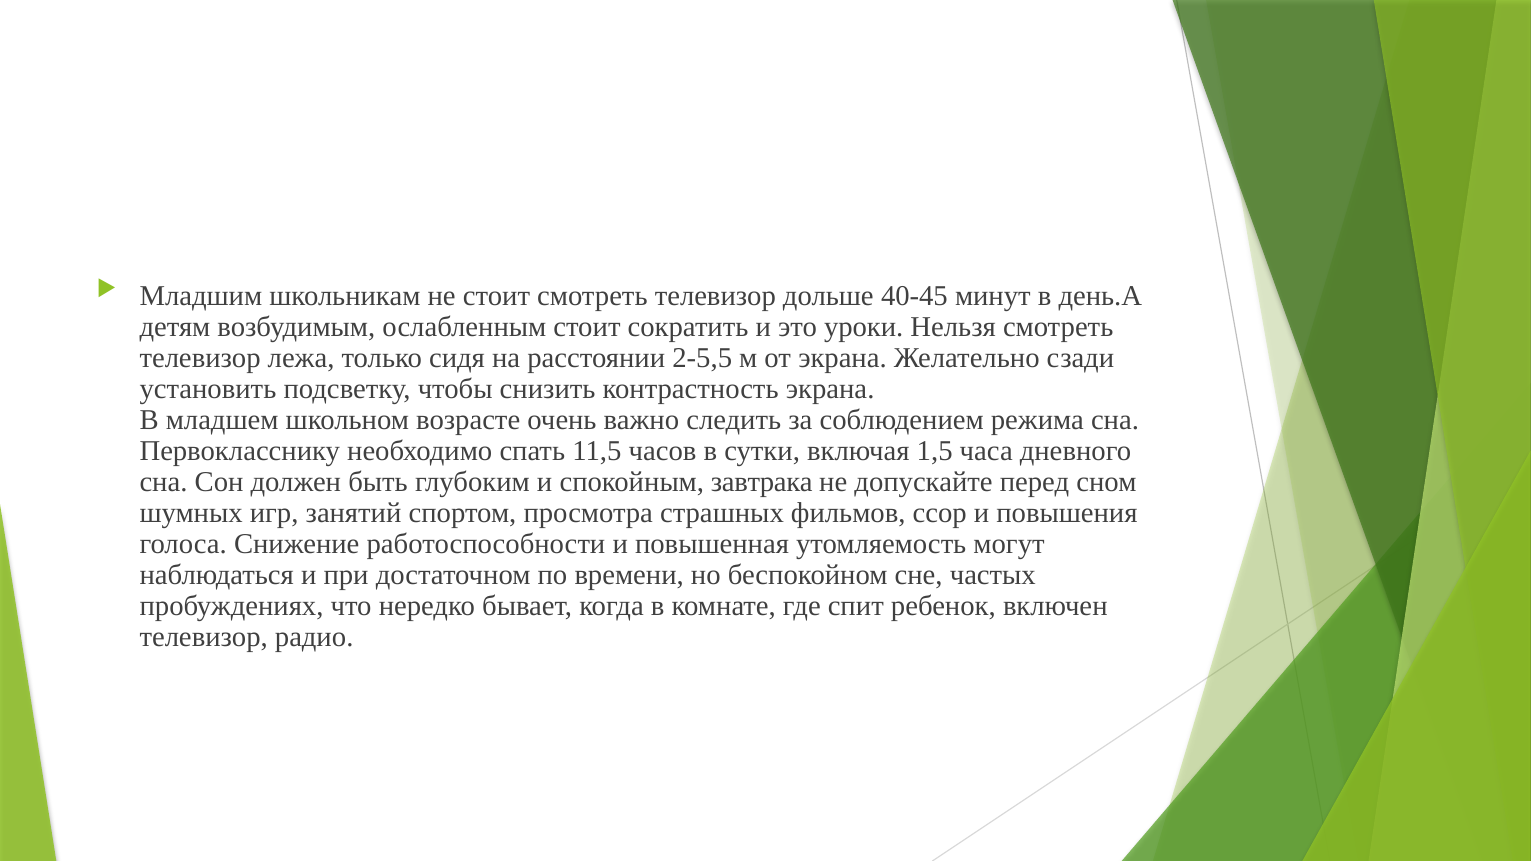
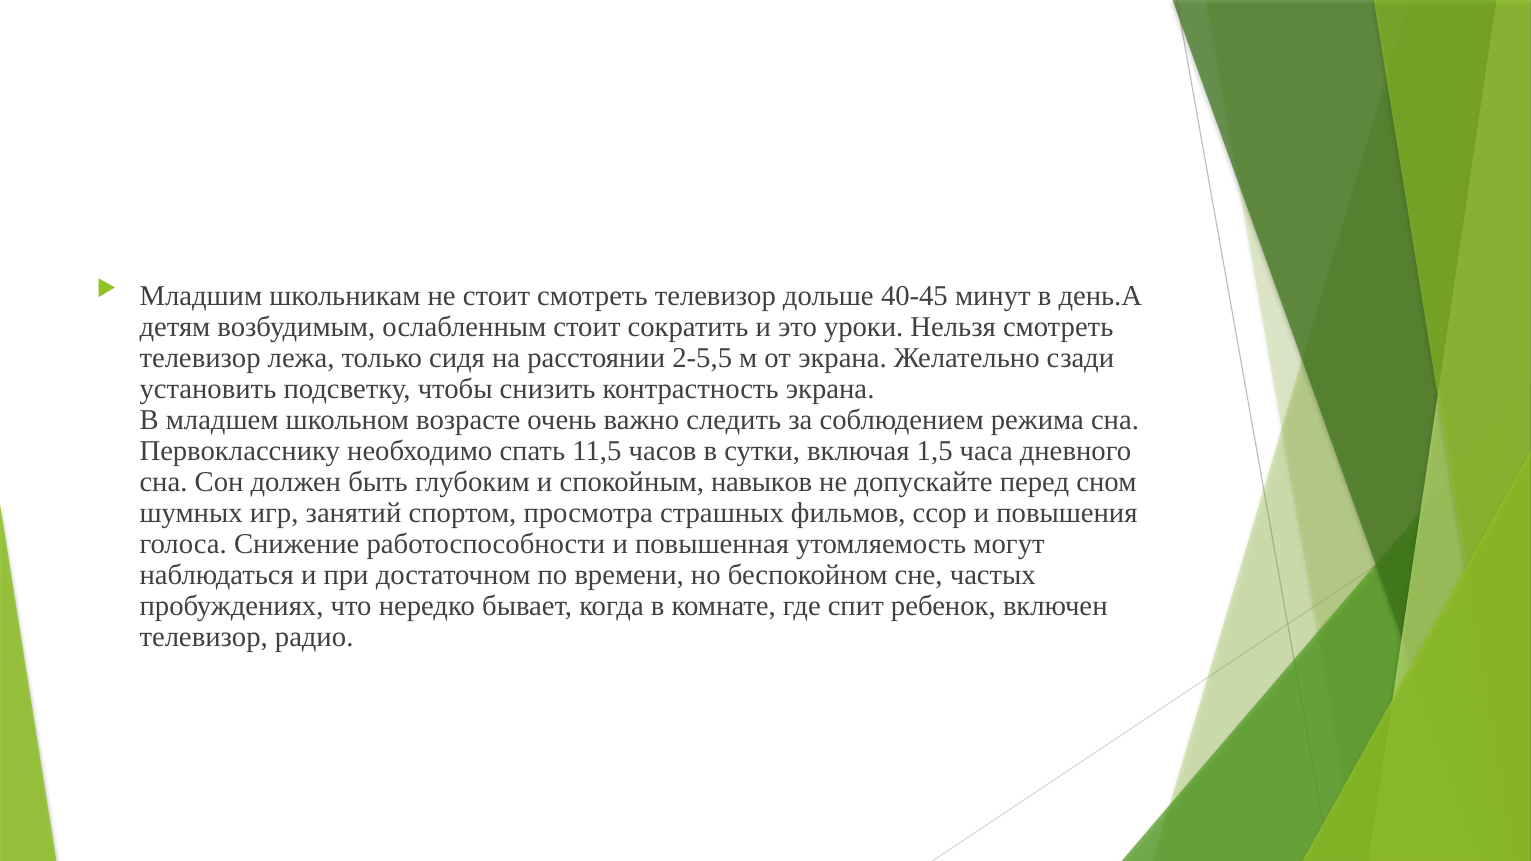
завтрака: завтрака -> навыков
